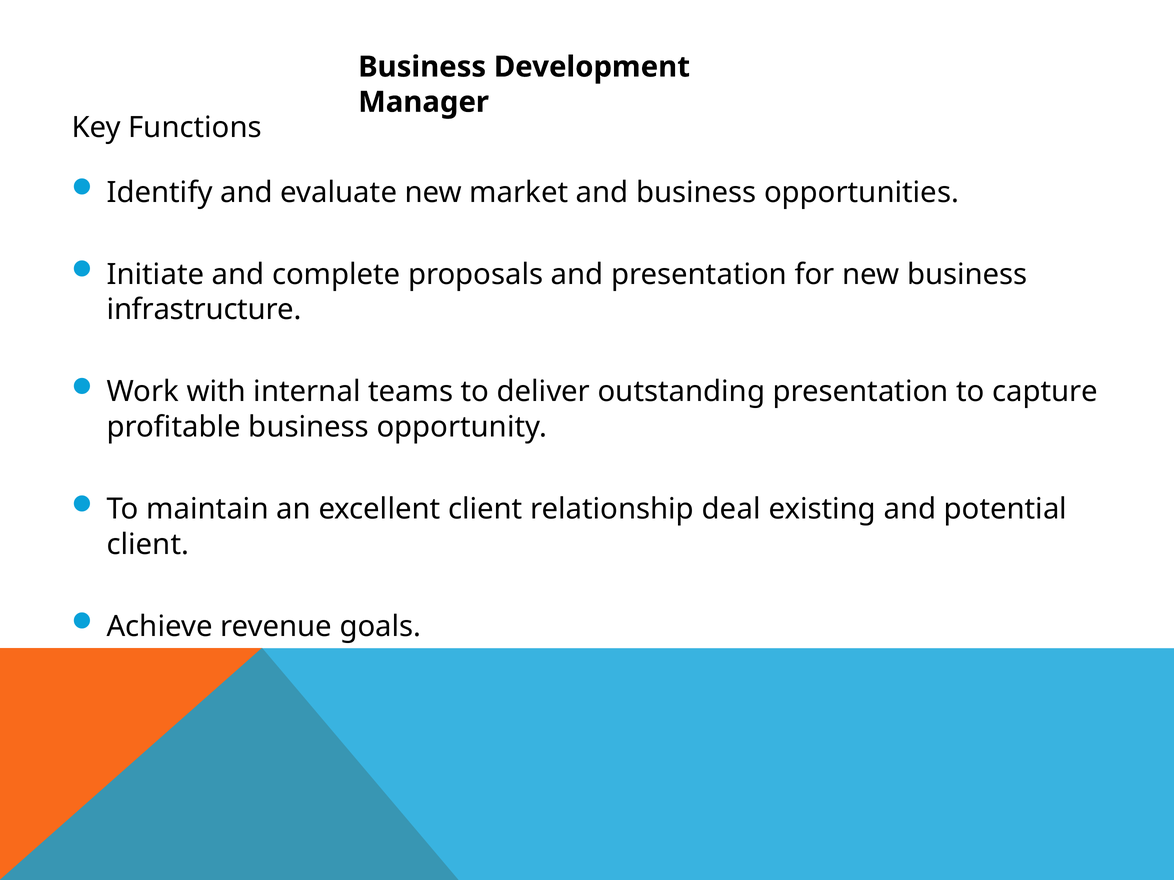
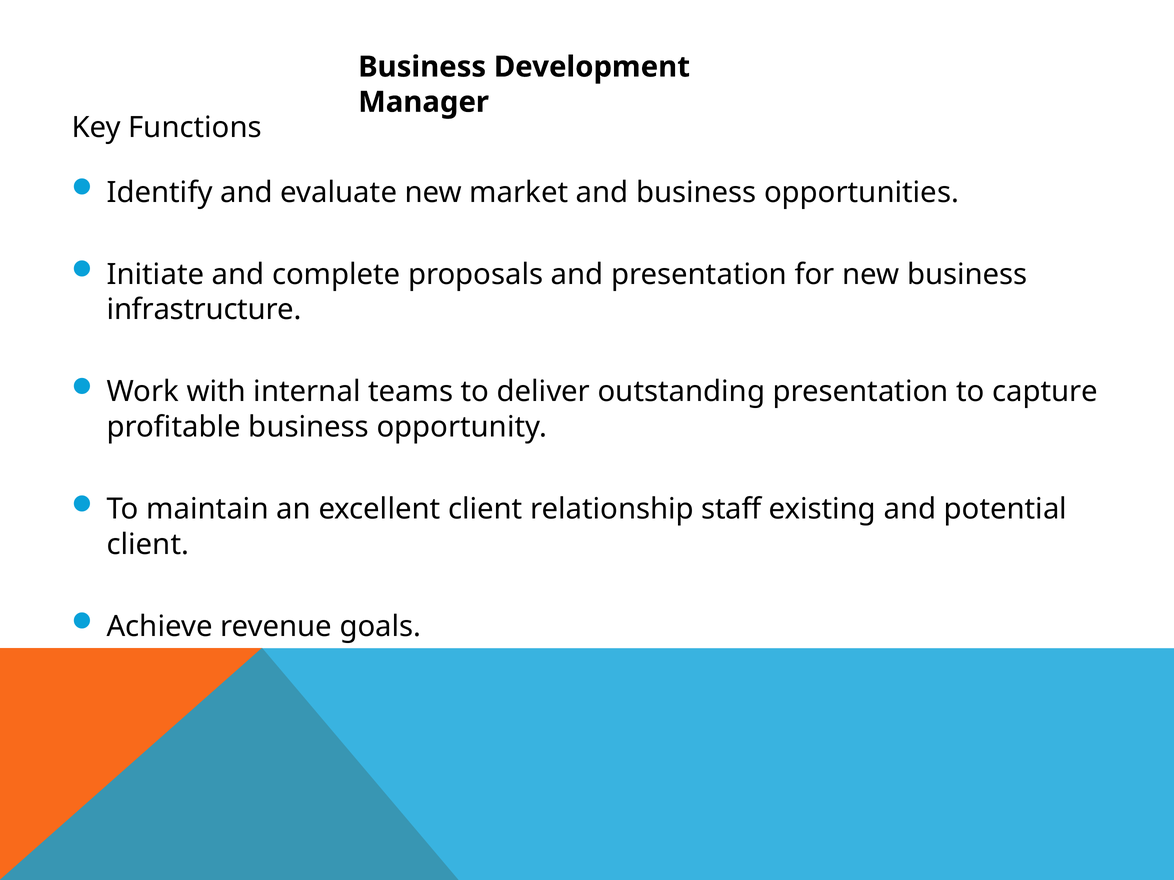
deal: deal -> staff
